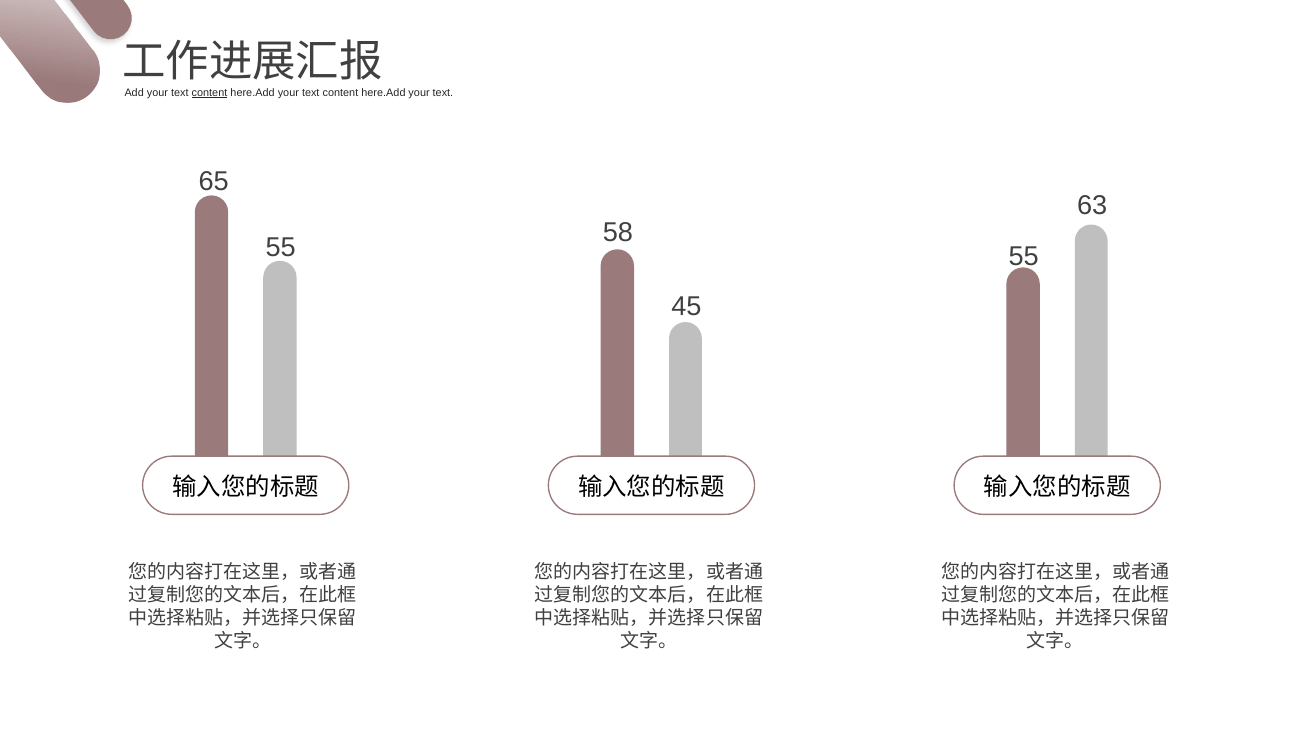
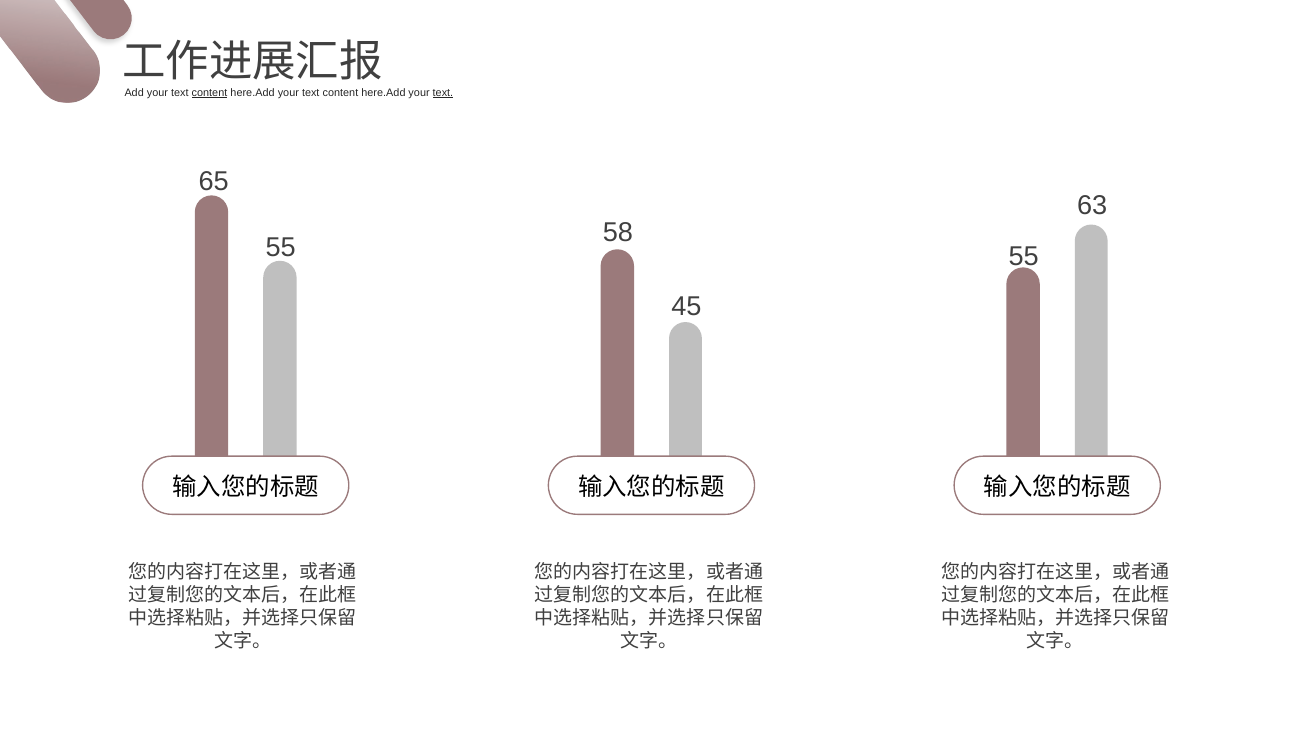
text at (443, 93) underline: none -> present
